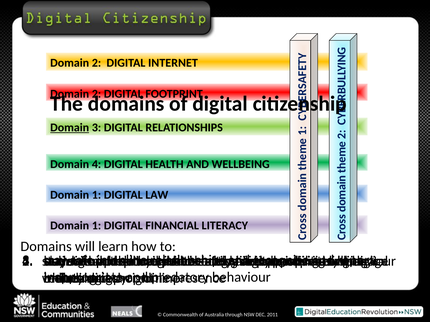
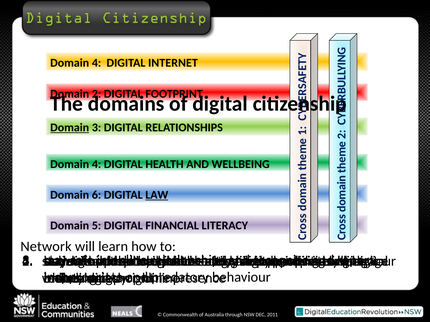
2 at (97, 63): 2 -> 4
1 at (97, 195): 1 -> 6
LAW at (157, 195) underline: none -> present
1 at (97, 226): 1 -> 5
Domains at (46, 247): Domains -> Network
